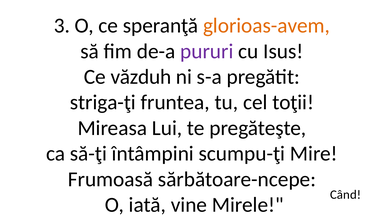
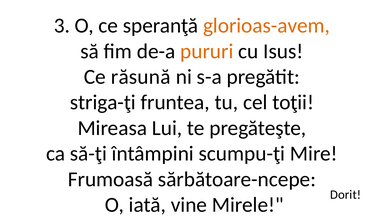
pururi colour: purple -> orange
văzduh: văzduh -> răsună
Când: Când -> Dorit
